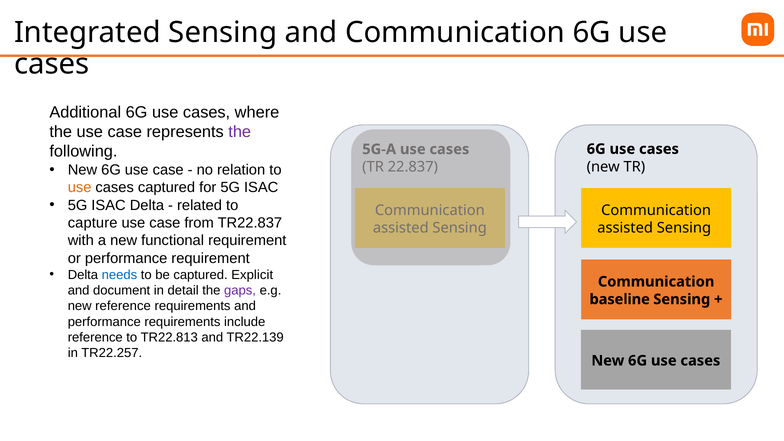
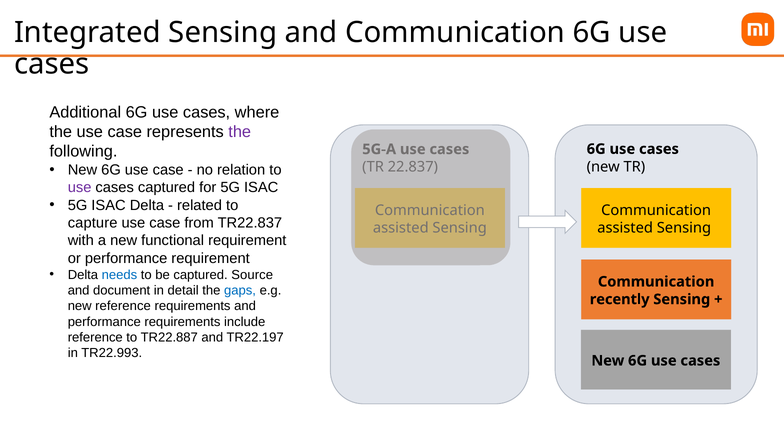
use at (80, 188) colour: orange -> purple
Explicit: Explicit -> Source
gaps colour: purple -> blue
baseline: baseline -> recently
TR22.813: TR22.813 -> TR22.887
TR22.139: TR22.139 -> TR22.197
TR22.257: TR22.257 -> TR22.993
